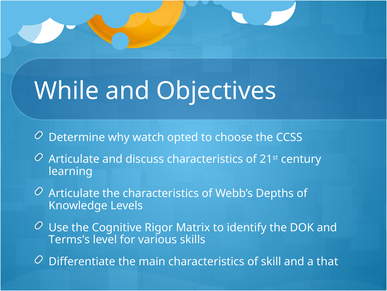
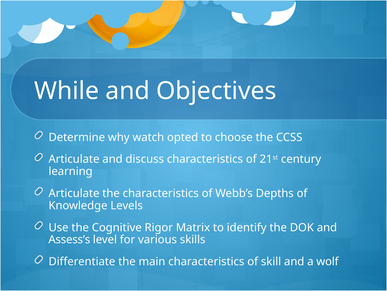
Terms’s: Terms’s -> Assess’s
that: that -> wolf
